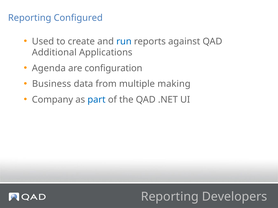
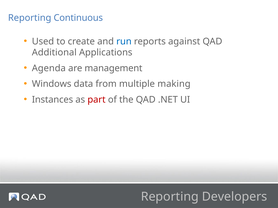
Configured: Configured -> Continuous
configuration: configuration -> management
Business: Business -> Windows
Company: Company -> Instances
part colour: blue -> red
